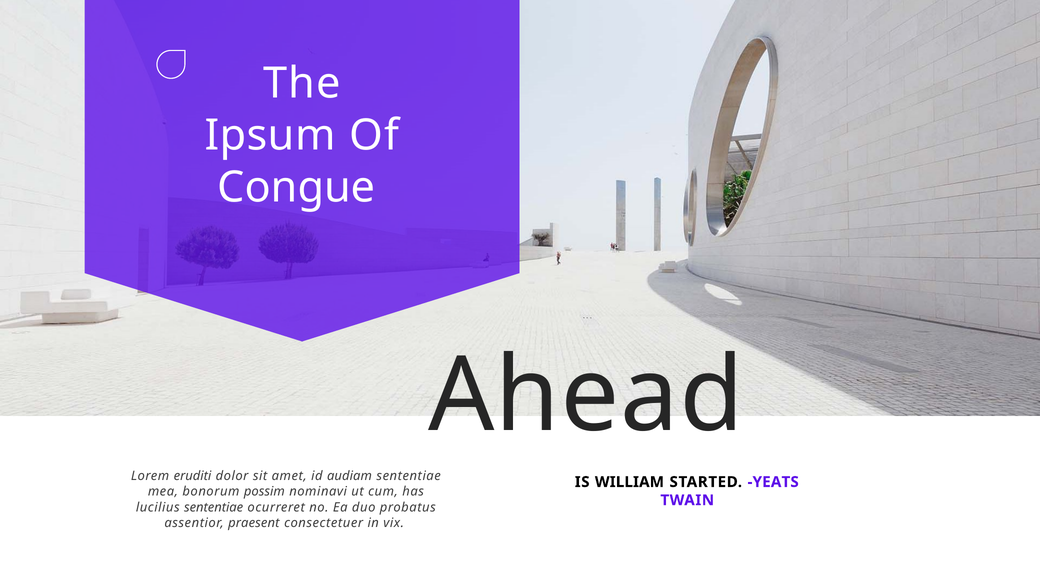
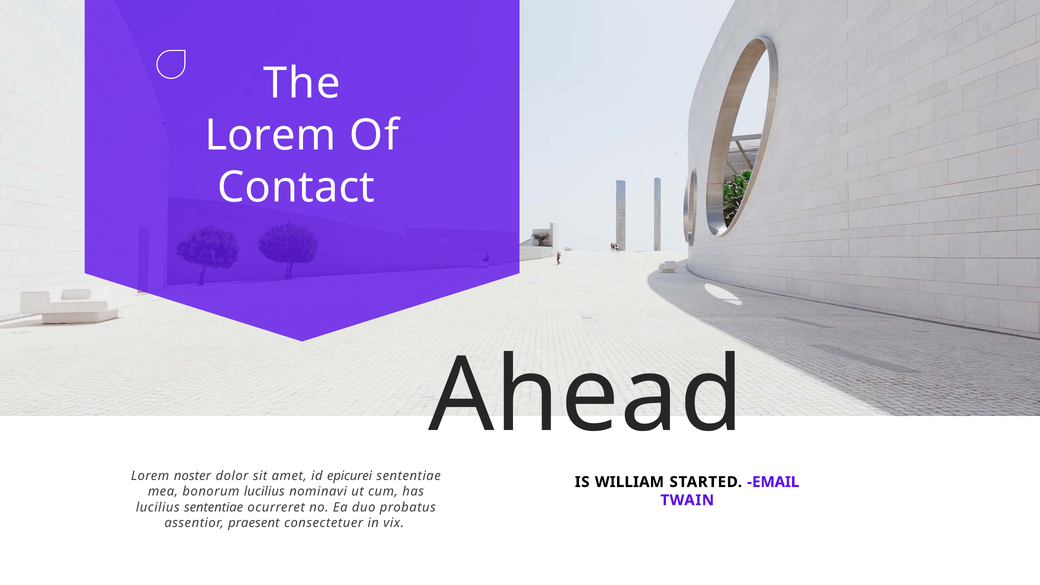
Ipsum at (270, 135): Ipsum -> Lorem
Congue: Congue -> Contact
eruditi: eruditi -> noster
audiam: audiam -> epicurei
YEATS: YEATS -> EMAIL
bonorum possim: possim -> lucilius
